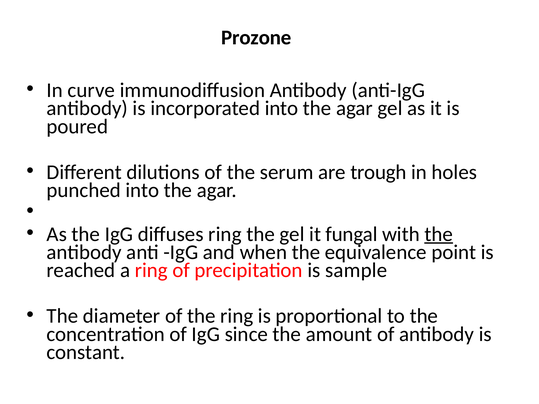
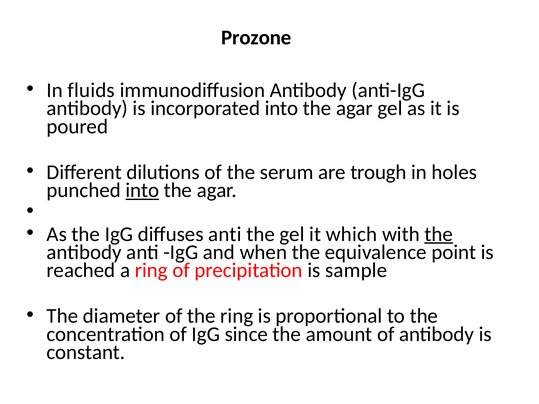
curve: curve -> fluids
into at (142, 190) underline: none -> present
diffuses ring: ring -> anti
fungal: fungal -> which
